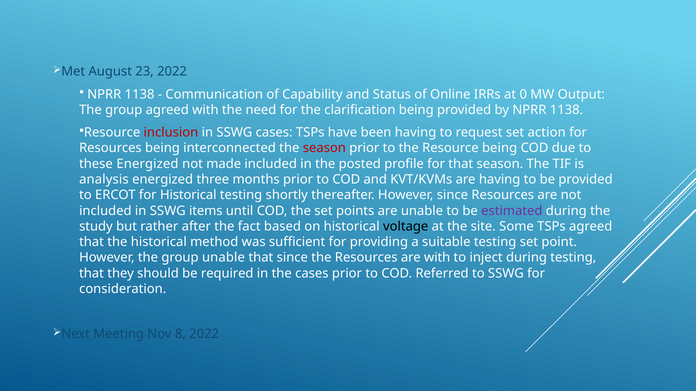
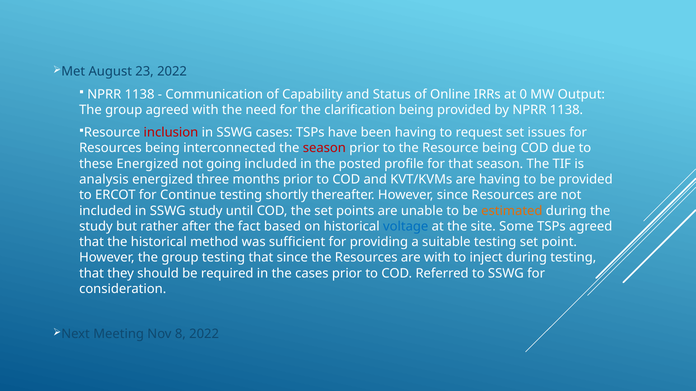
action: action -> issues
made: made -> going
for Historical: Historical -> Continue
SSWG items: items -> study
estimated colour: purple -> orange
voltage colour: black -> blue
group unable: unable -> testing
